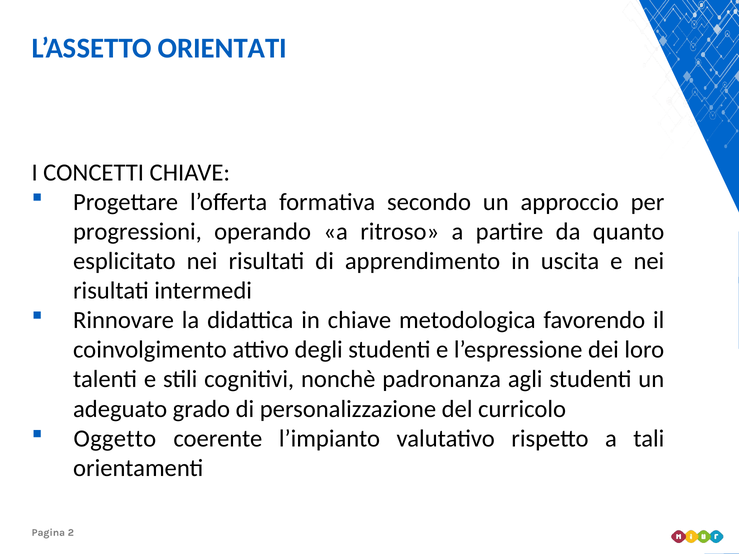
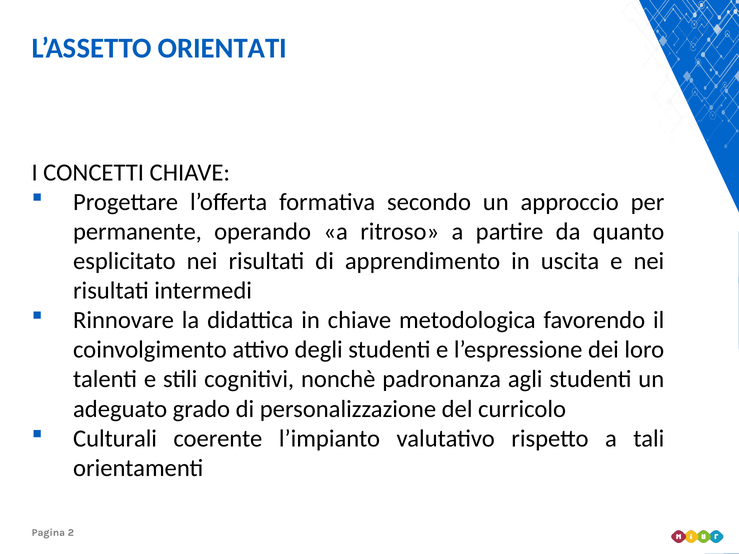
progressioni: progressioni -> permanente
Oggetto: Oggetto -> Culturali
